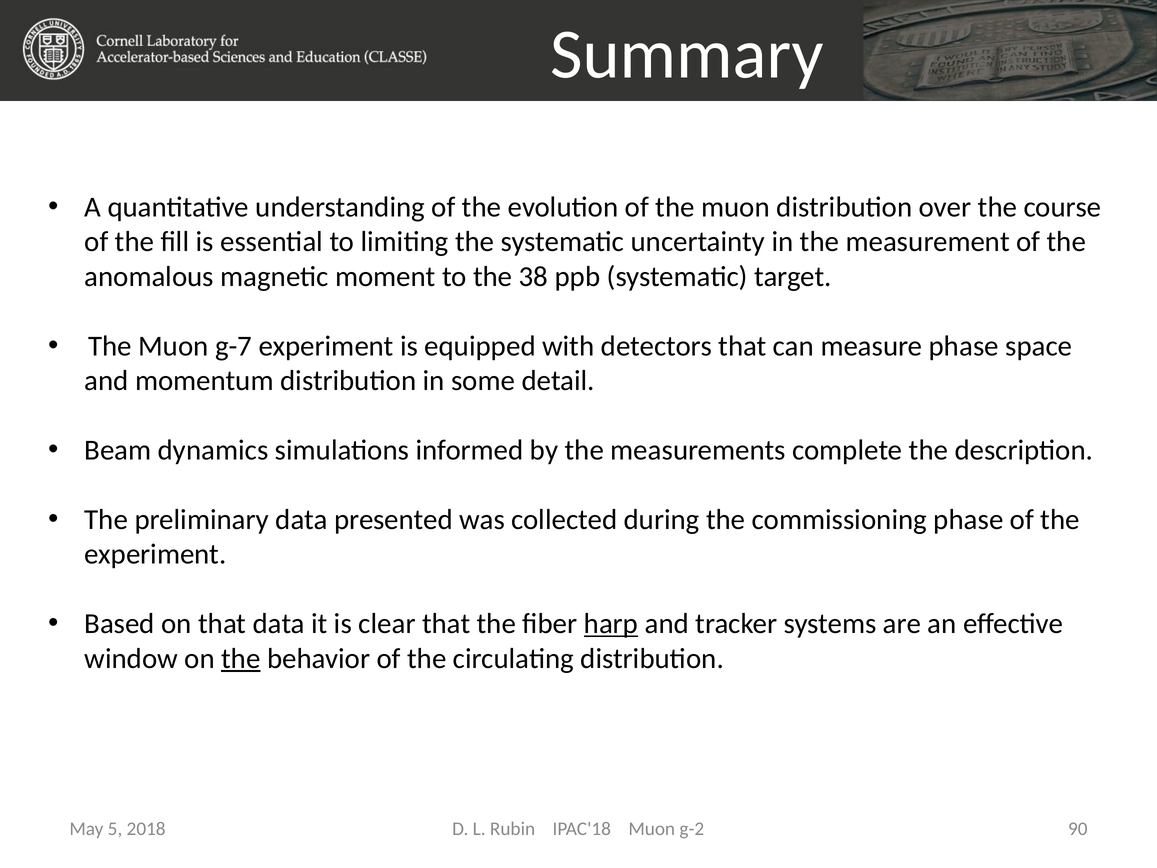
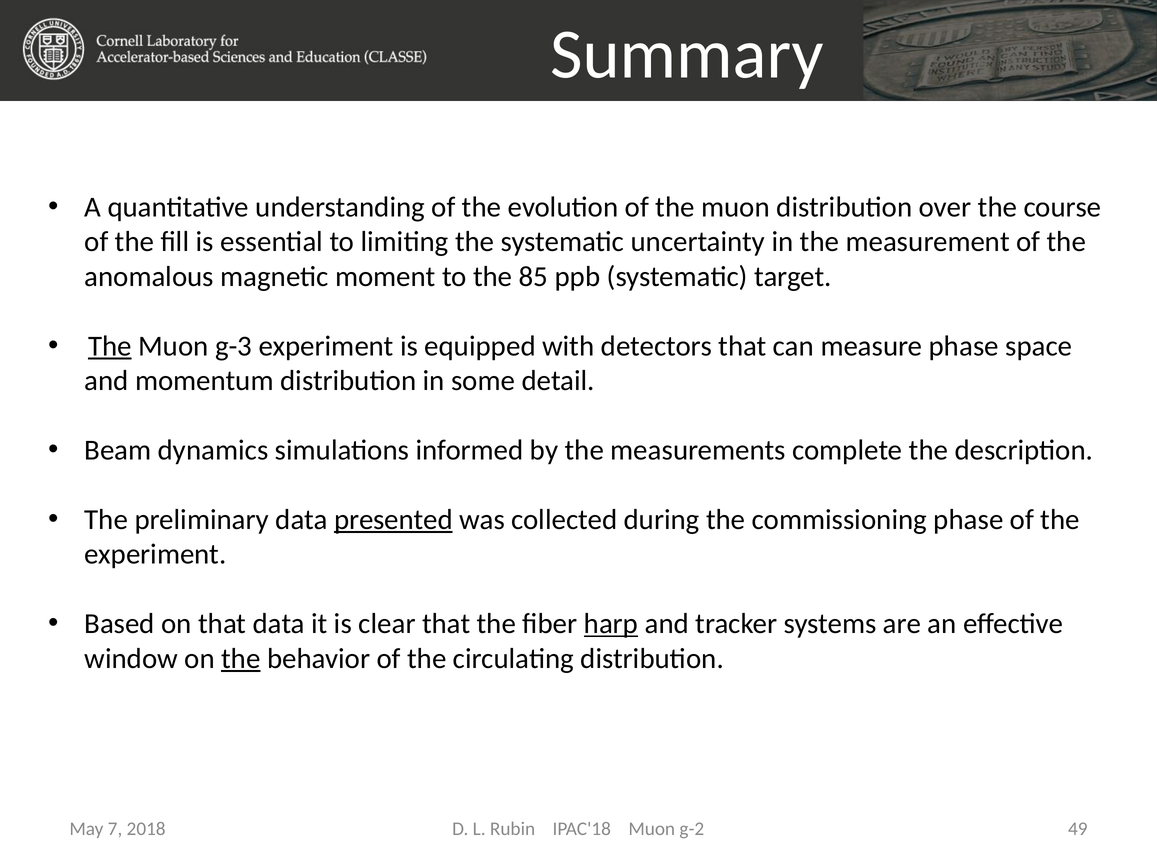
38: 38 -> 85
The at (110, 346) underline: none -> present
g-7: g-7 -> g-3
presented underline: none -> present
90: 90 -> 49
5: 5 -> 7
